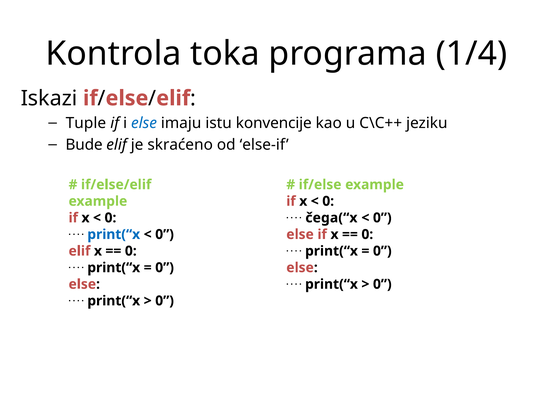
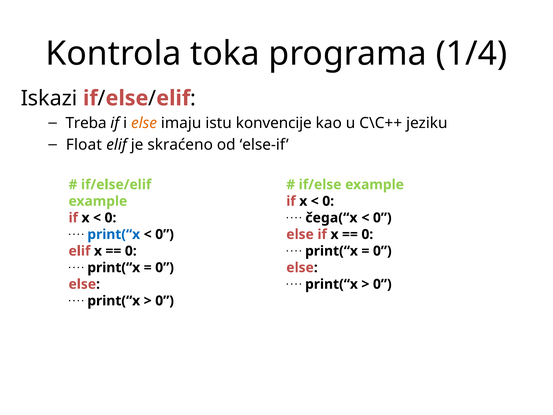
Tuple: Tuple -> Treba
else at (144, 123) colour: blue -> orange
Bude: Bude -> Float
